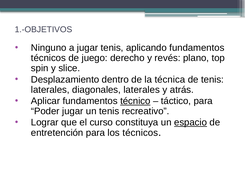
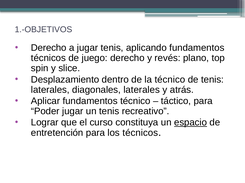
Ninguno at (49, 48): Ninguno -> Derecho
la técnica: técnica -> técnico
técnico at (135, 101) underline: present -> none
